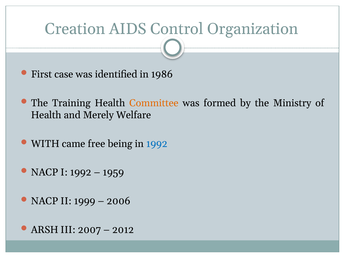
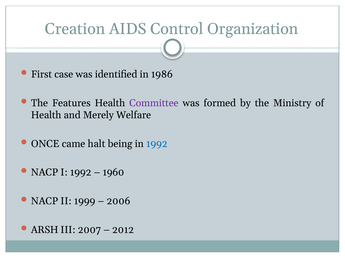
Training: Training -> Features
Committee colour: orange -> purple
WITH: WITH -> ONCE
free: free -> halt
1959: 1959 -> 1960
